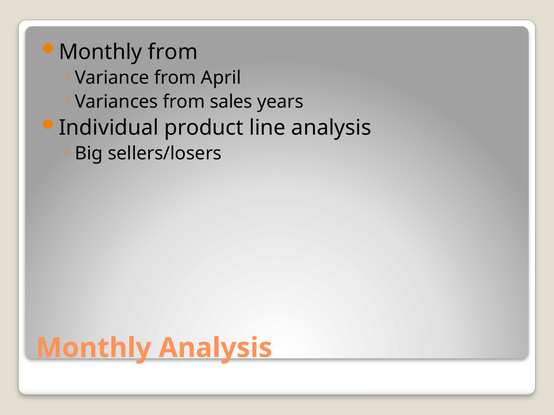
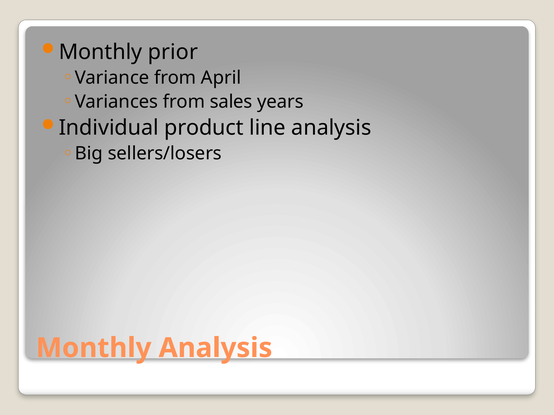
Monthly from: from -> prior
